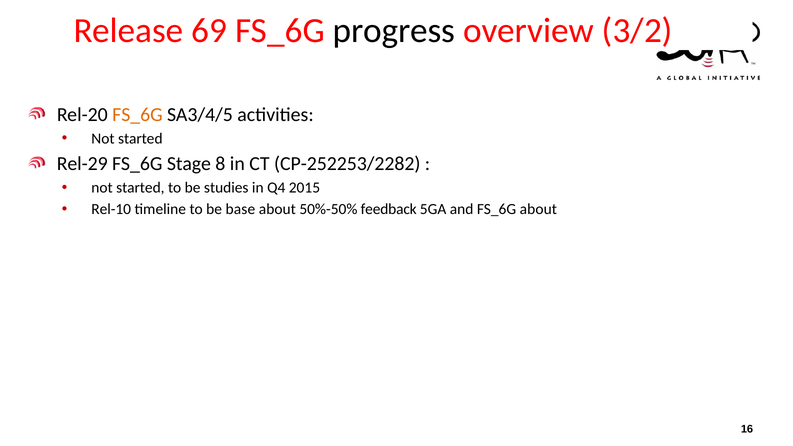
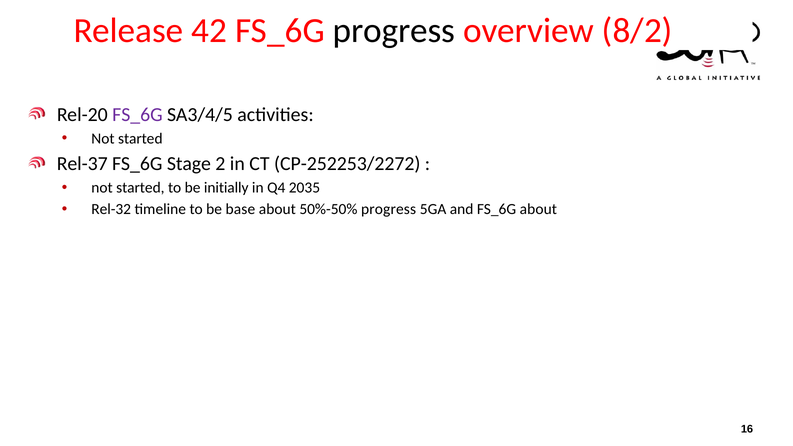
69: 69 -> 42
3/2: 3/2 -> 8/2
FS_6G at (137, 115) colour: orange -> purple
Rel-29: Rel-29 -> Rel-37
8: 8 -> 2
CP-252253/2282: CP-252253/2282 -> CP-252253/2272
studies: studies -> initially
2015: 2015 -> 2035
Rel-10: Rel-10 -> Rel-32
50%-50% feedback: feedback -> progress
